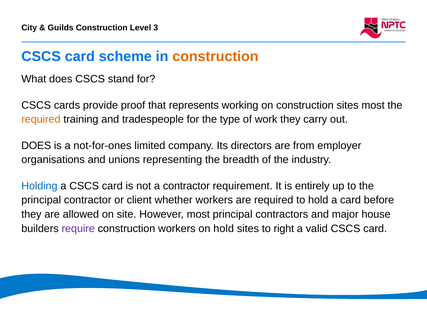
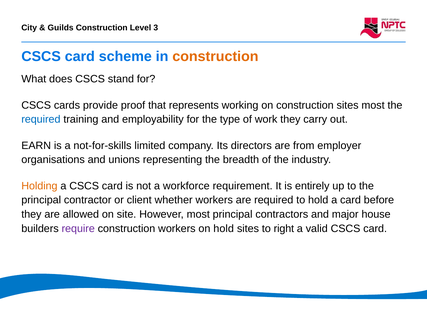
required at (41, 120) colour: orange -> blue
tradespeople: tradespeople -> employability
DOES at (36, 146): DOES -> EARN
not-for-ones: not-for-ones -> not-for-skills
Holding colour: blue -> orange
a contractor: contractor -> workforce
